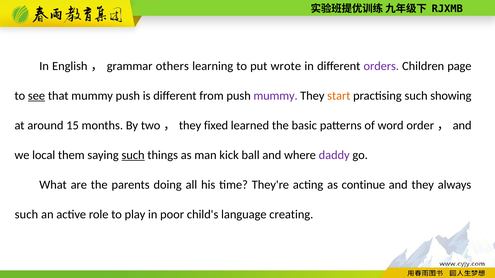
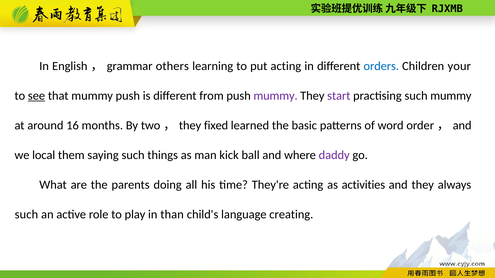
put wrote: wrote -> acting
orders colour: purple -> blue
page: page -> your
start colour: orange -> purple
such showing: showing -> mummy
15: 15 -> 16
such at (133, 155) underline: present -> none
continue: continue -> activities
poor: poor -> than
